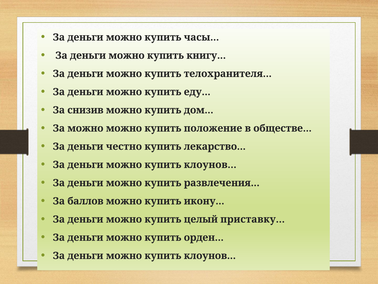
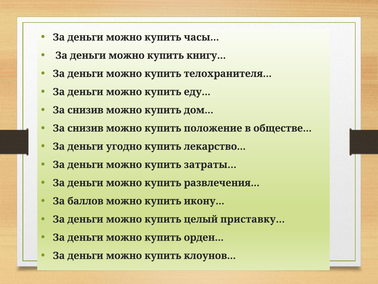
можно at (85, 128): можно -> снизив
честно: честно -> угодно
клоунов at (210, 164): клоунов -> затраты
